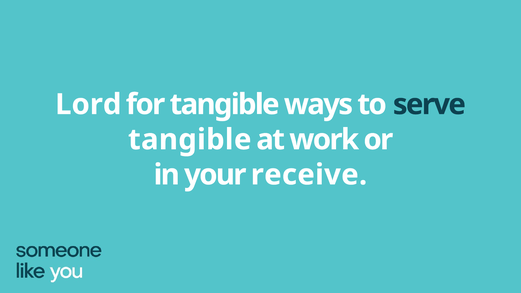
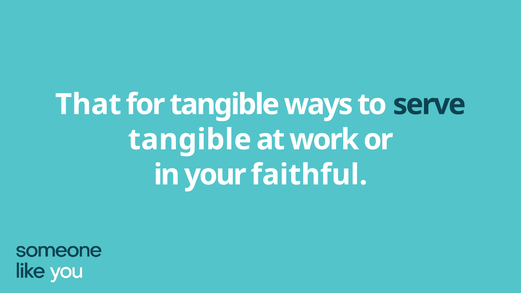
Lord: Lord -> That
receive: receive -> faithful
